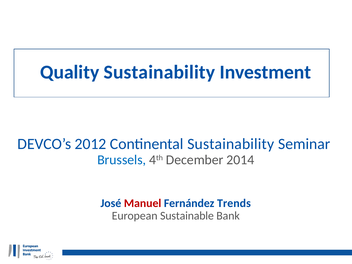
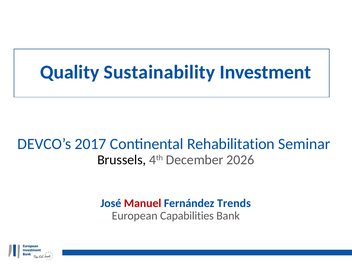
2012: 2012 -> 2017
Continental Sustainability: Sustainability -> Rehabilitation
Brussels colour: blue -> black
2014: 2014 -> 2026
Sustainable: Sustainable -> Capabilities
